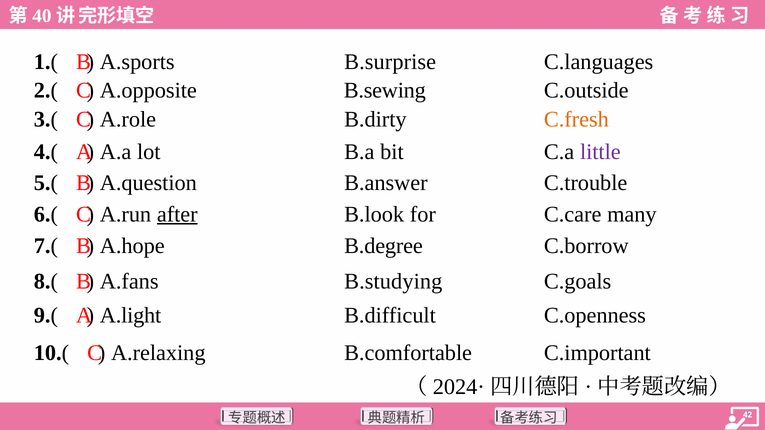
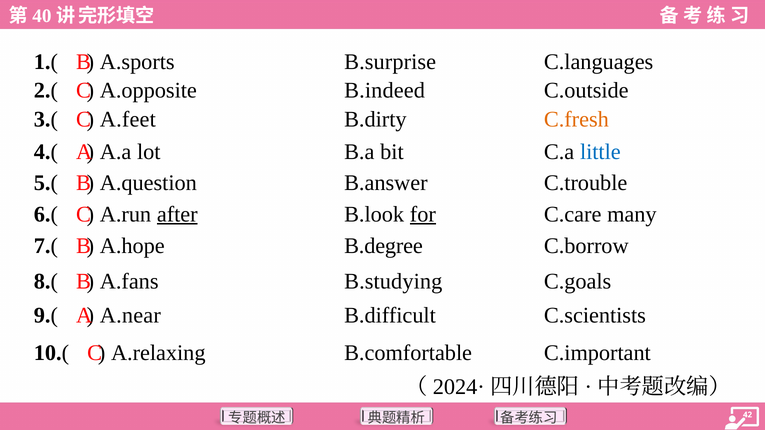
B.sewing: B.sewing -> B.indeed
A.role: A.role -> A.feet
little colour: purple -> blue
for underline: none -> present
A.light: A.light -> A.near
C.openness: C.openness -> C.scientists
